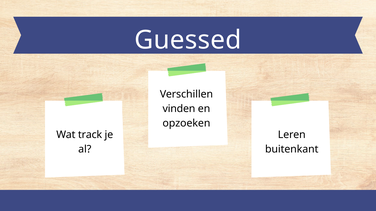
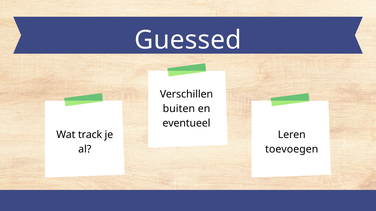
vinden: vinden -> buiten
opzoeken: opzoeken -> eventueel
buitenkant: buitenkant -> toevoegen
